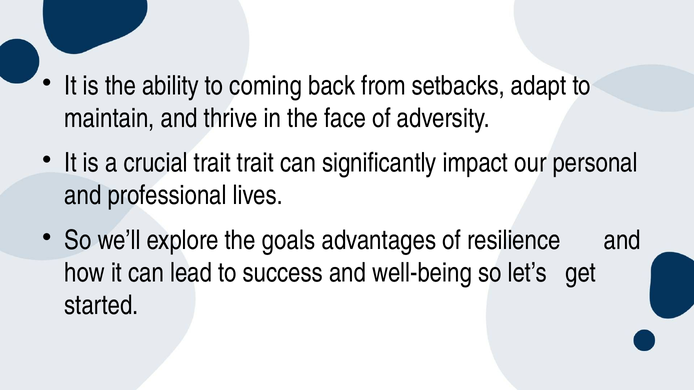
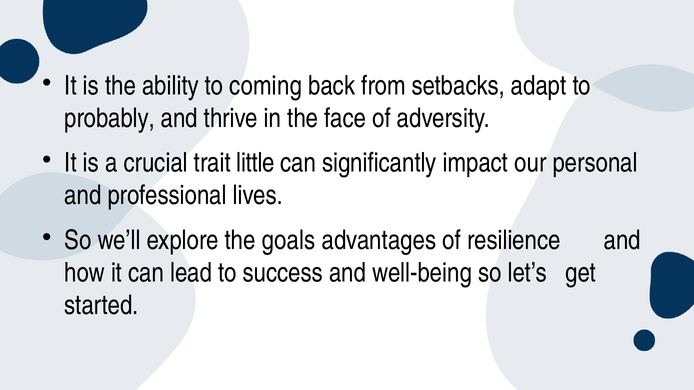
maintain: maintain -> probably
trait trait: trait -> little
